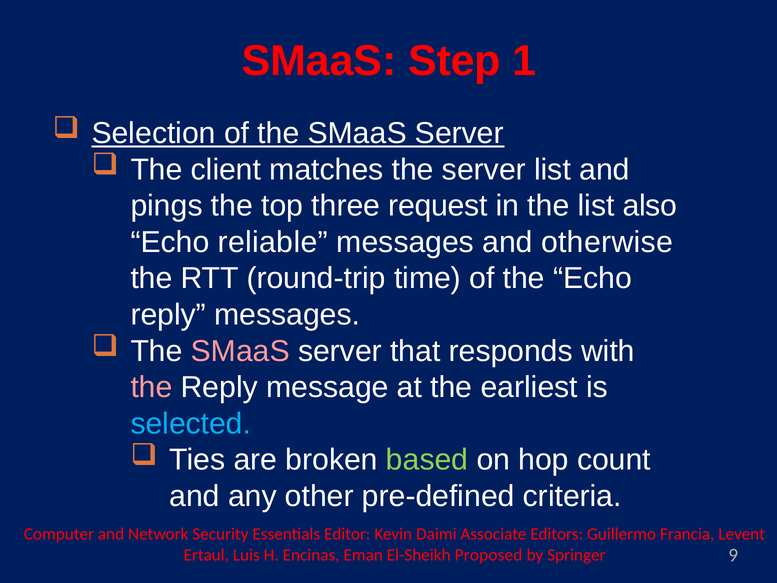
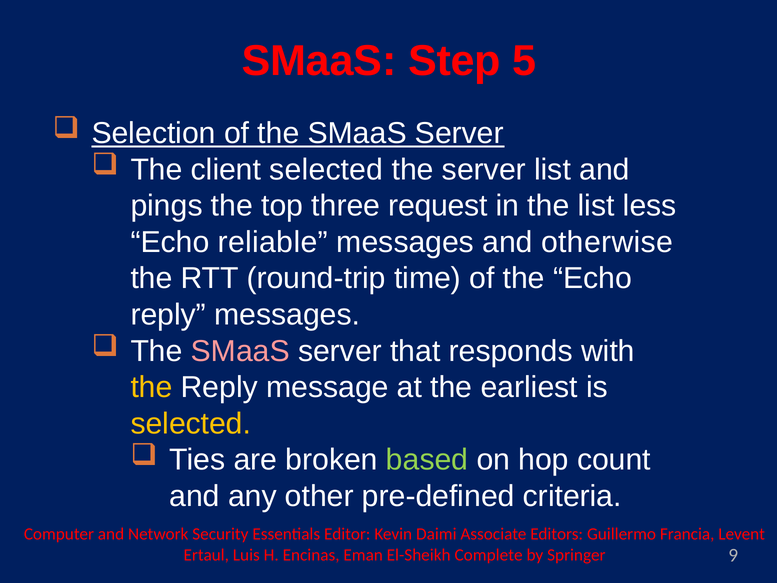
1: 1 -> 5
client matches: matches -> selected
also: also -> less
the at (151, 387) colour: pink -> yellow
selected at (191, 423) colour: light blue -> yellow
Proposed: Proposed -> Complete
